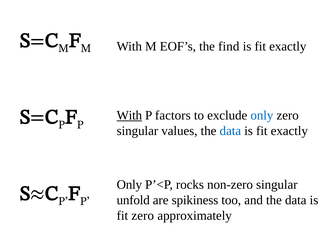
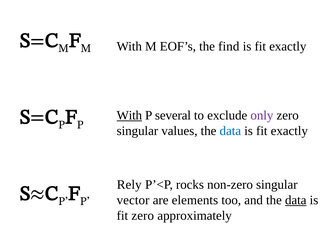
factors: factors -> several
only at (262, 115) colour: blue -> purple
Only at (129, 185): Only -> Rely
unfold: unfold -> vector
spikiness: spikiness -> elements
data at (296, 200) underline: none -> present
